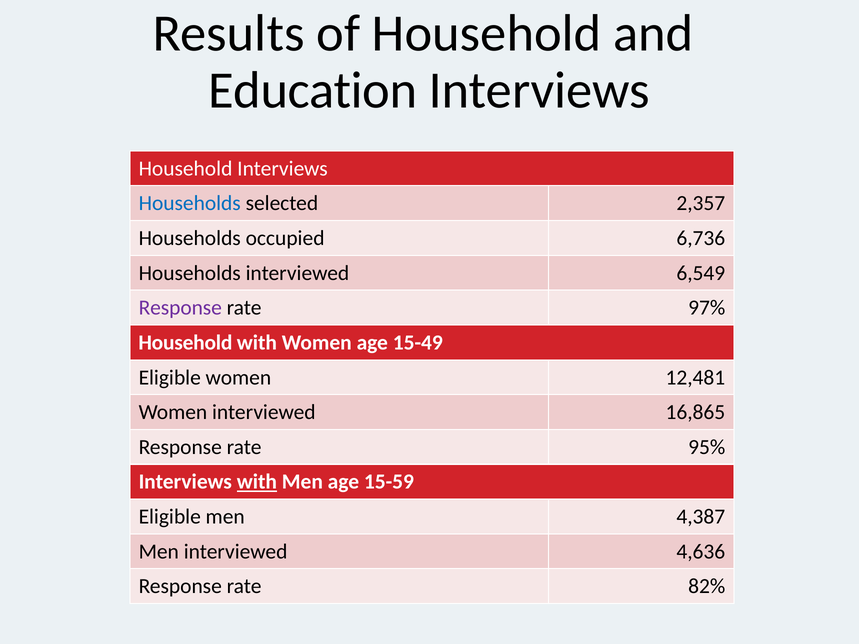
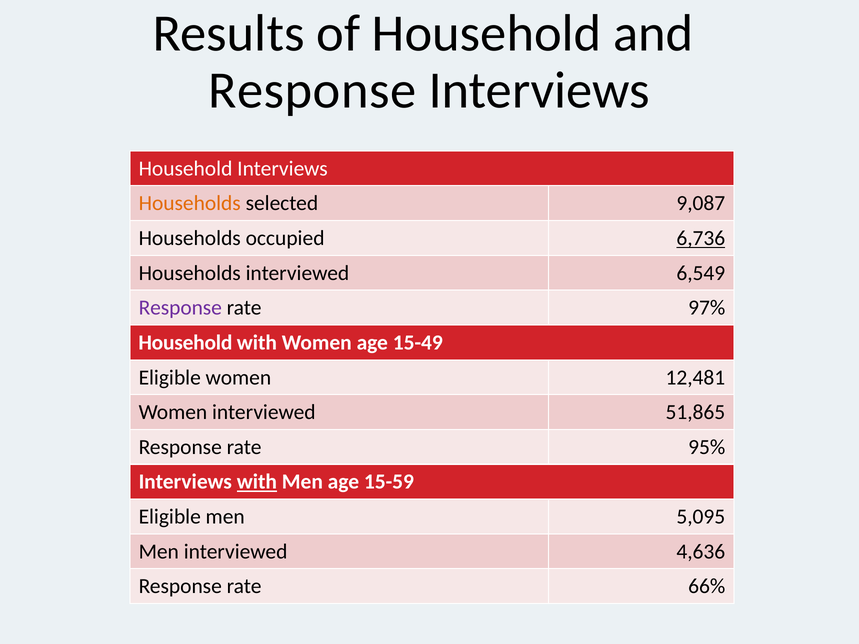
Education at (313, 90): Education -> Response
Households at (190, 203) colour: blue -> orange
2,357: 2,357 -> 9,087
6,736 underline: none -> present
16,865: 16,865 -> 51,865
4,387: 4,387 -> 5,095
82%: 82% -> 66%
